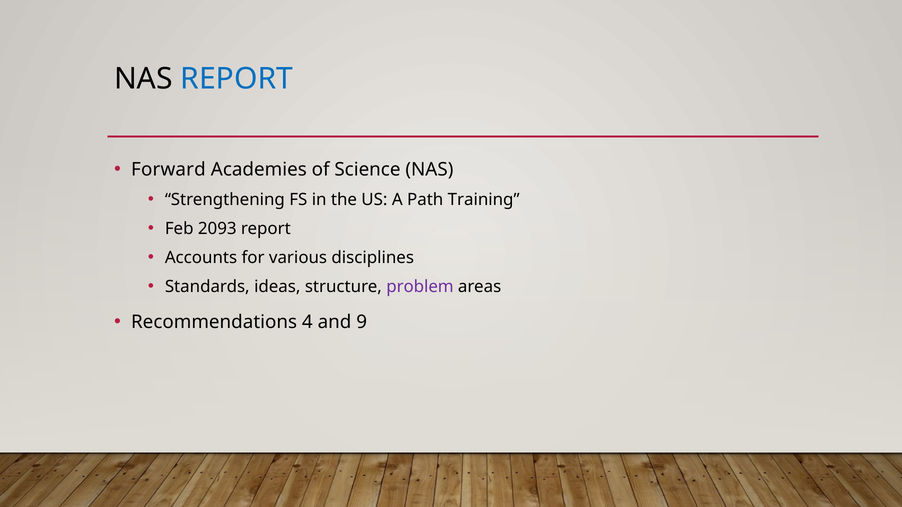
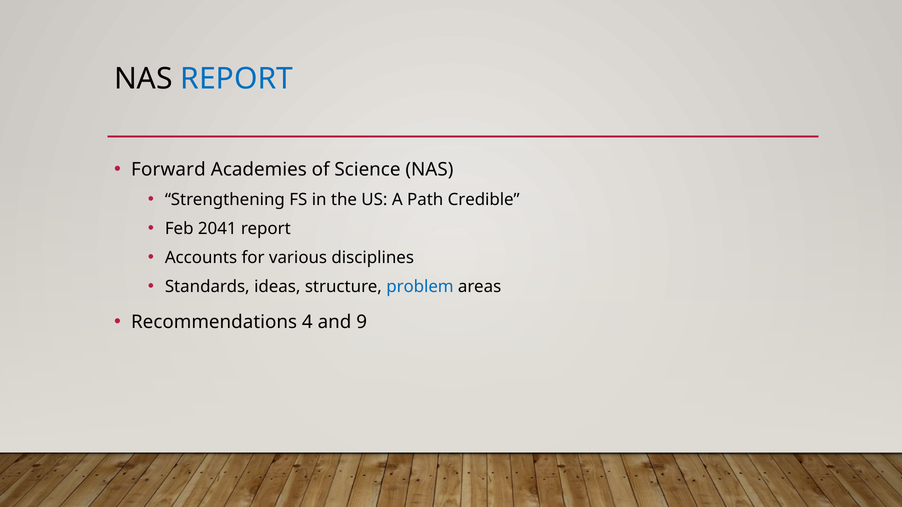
Training: Training -> Credible
2093: 2093 -> 2041
problem colour: purple -> blue
